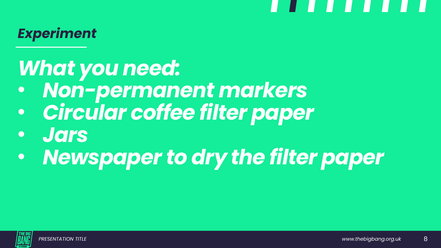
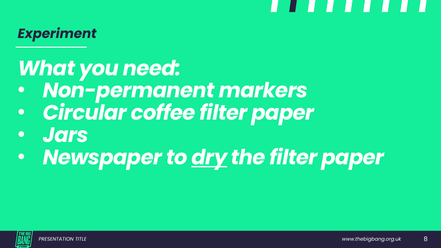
dry underline: none -> present
